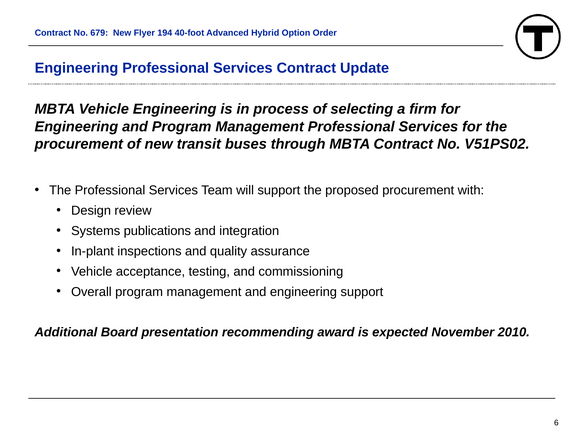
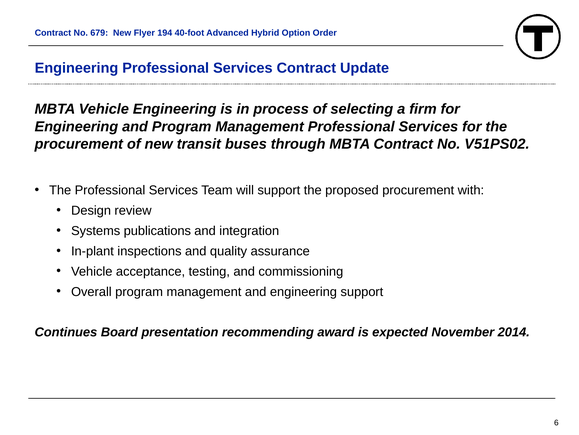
Additional: Additional -> Continues
2010: 2010 -> 2014
